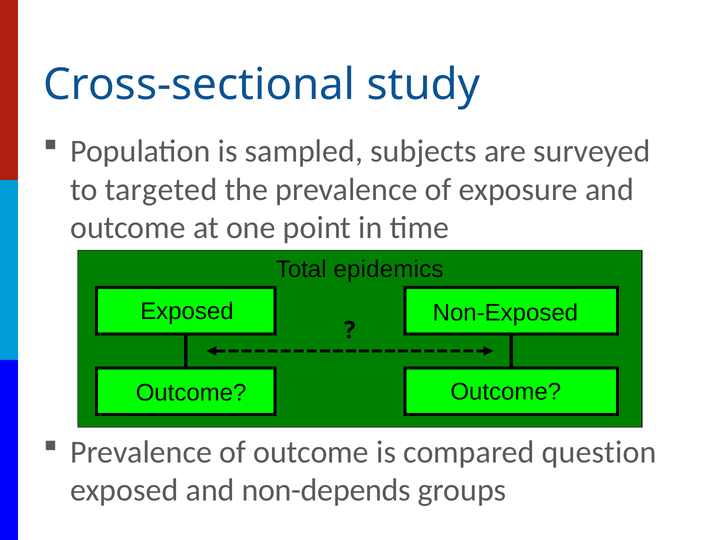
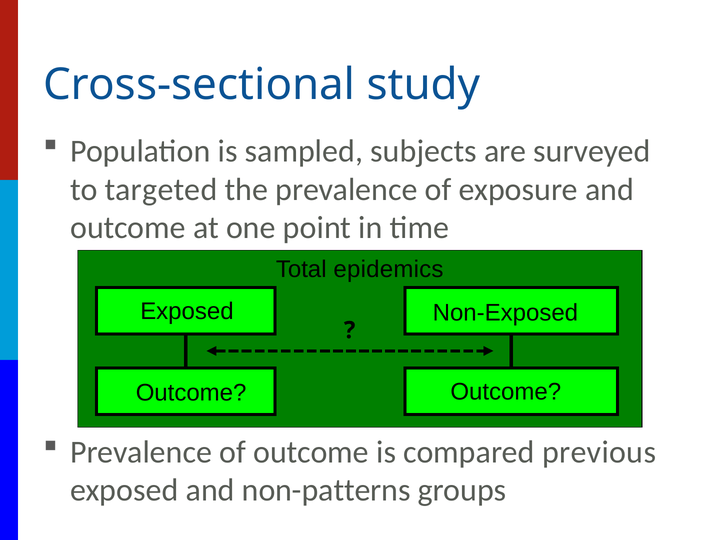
question: question -> previous
non-depends: non-depends -> non-patterns
